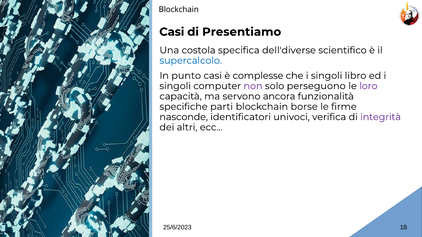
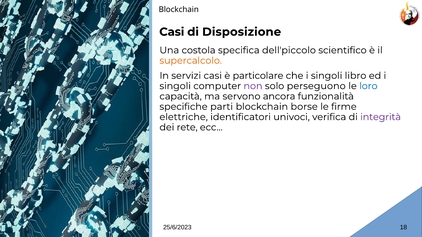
Presentiamo: Presentiamo -> Disposizione
dell'diverse: dell'diverse -> dell'piccolo
supercalcolo colour: blue -> orange
punto: punto -> servizi
complesse: complesse -> particolare
loro colour: purple -> blue
nasconde: nasconde -> elettriche
altri: altri -> rete
